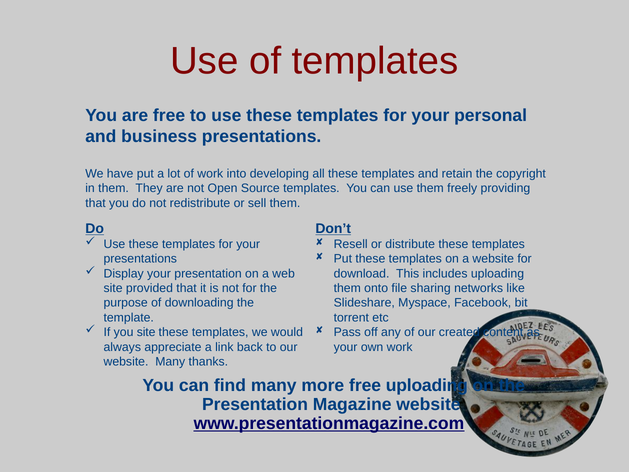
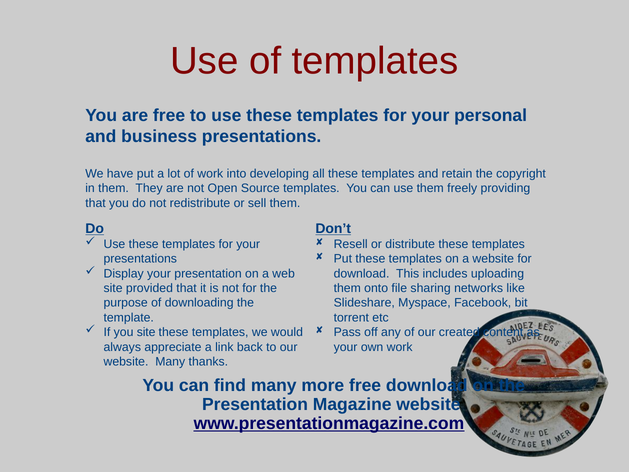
free uploading: uploading -> download
